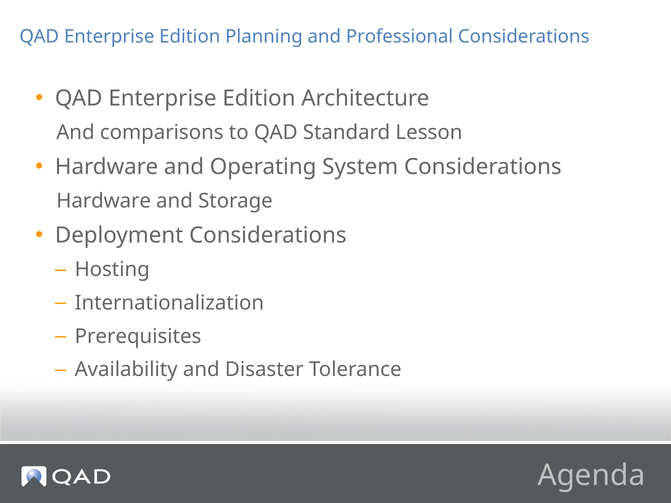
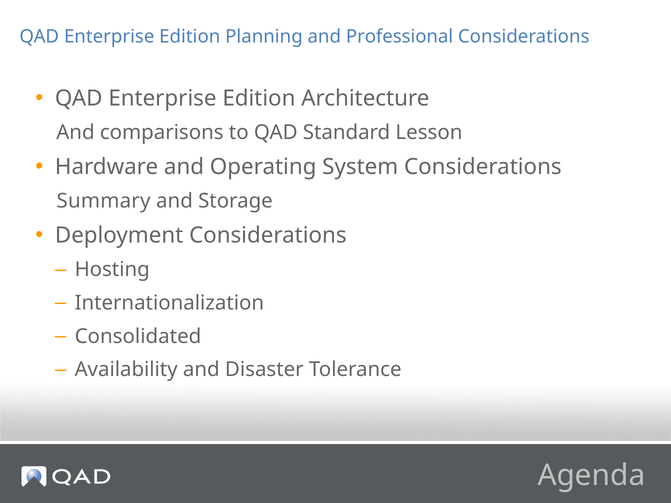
Hardware at (104, 201): Hardware -> Summary
Prerequisites: Prerequisites -> Consolidated
